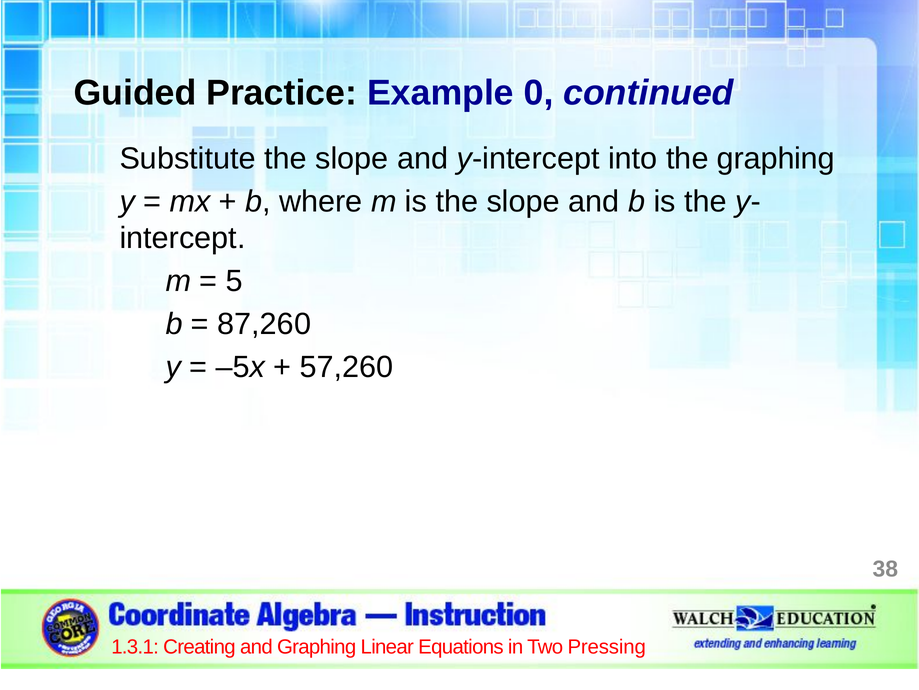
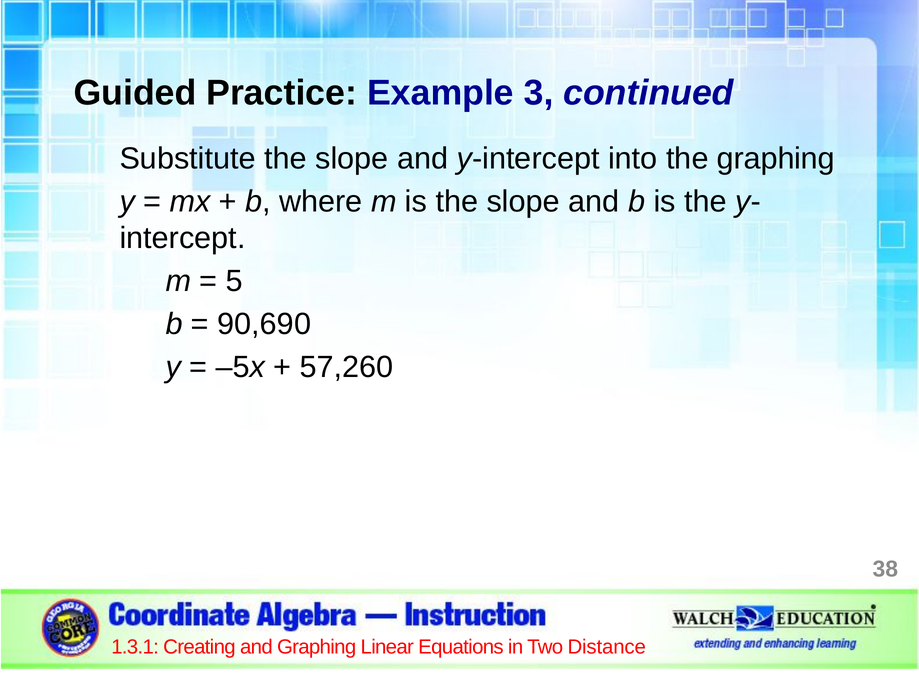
0: 0 -> 3
87,260: 87,260 -> 90,690
Pressing: Pressing -> Distance
